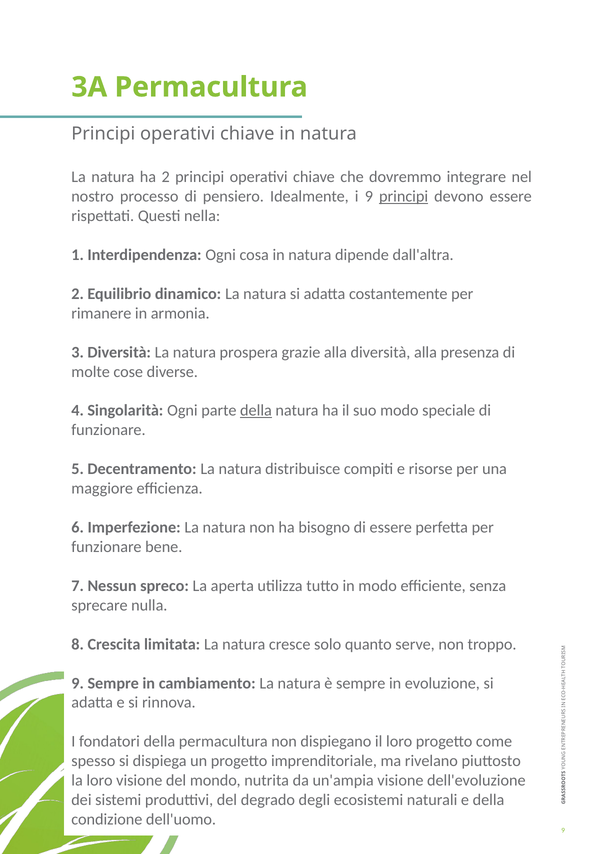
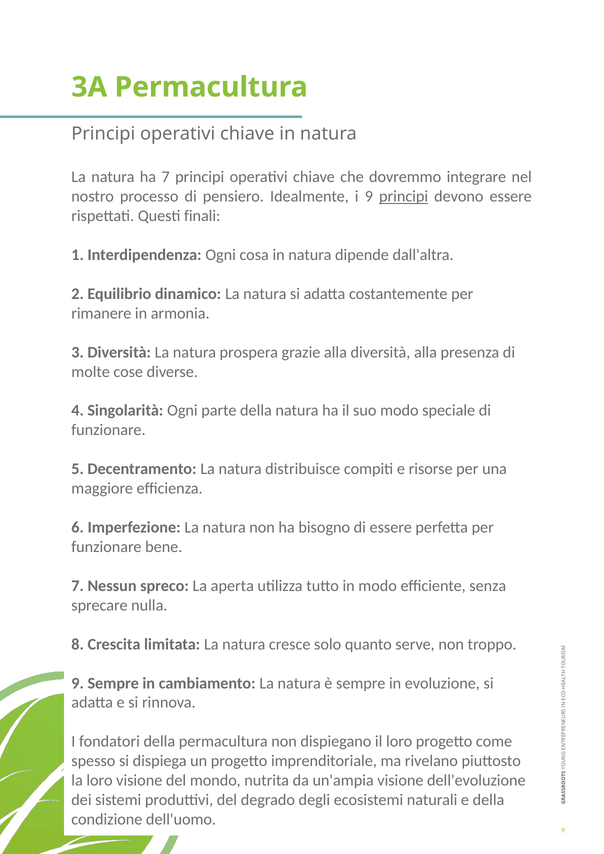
ha 2: 2 -> 7
nella: nella -> finali
della at (256, 411) underline: present -> none
